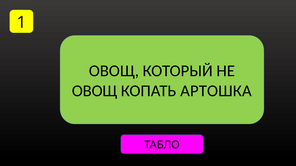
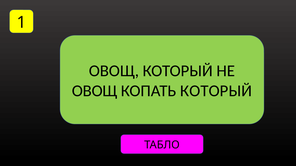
КОПАТЬ АРТОШКА: АРТОШКА -> КОТОРЫЙ
